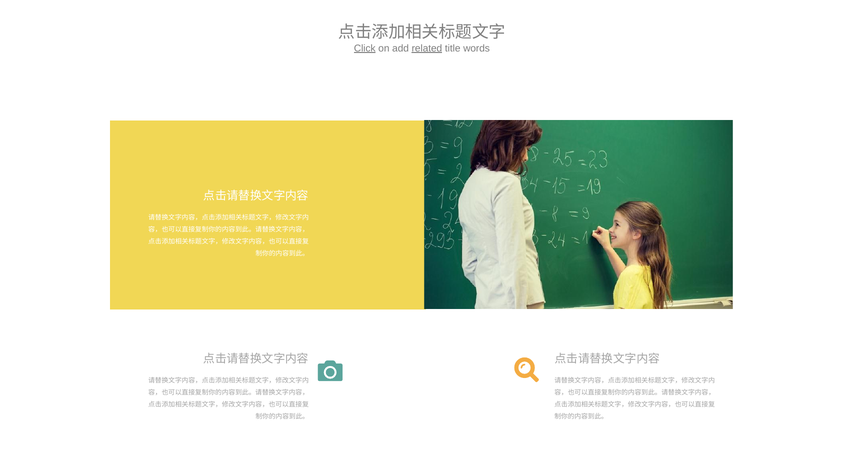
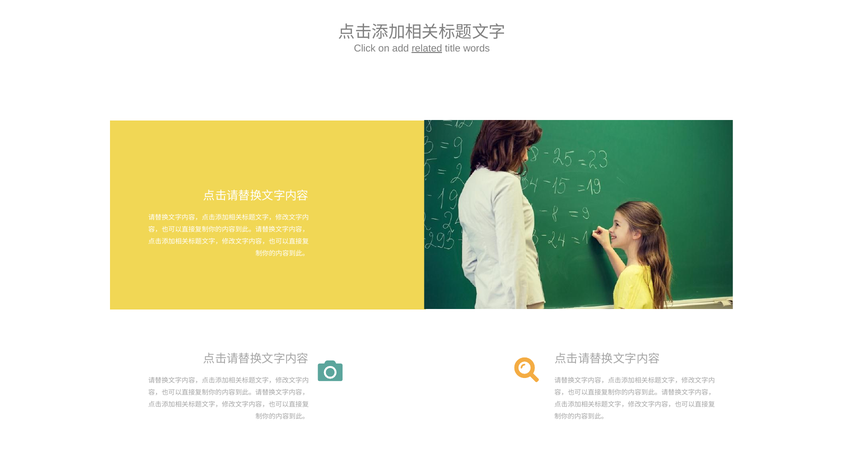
Click underline: present -> none
